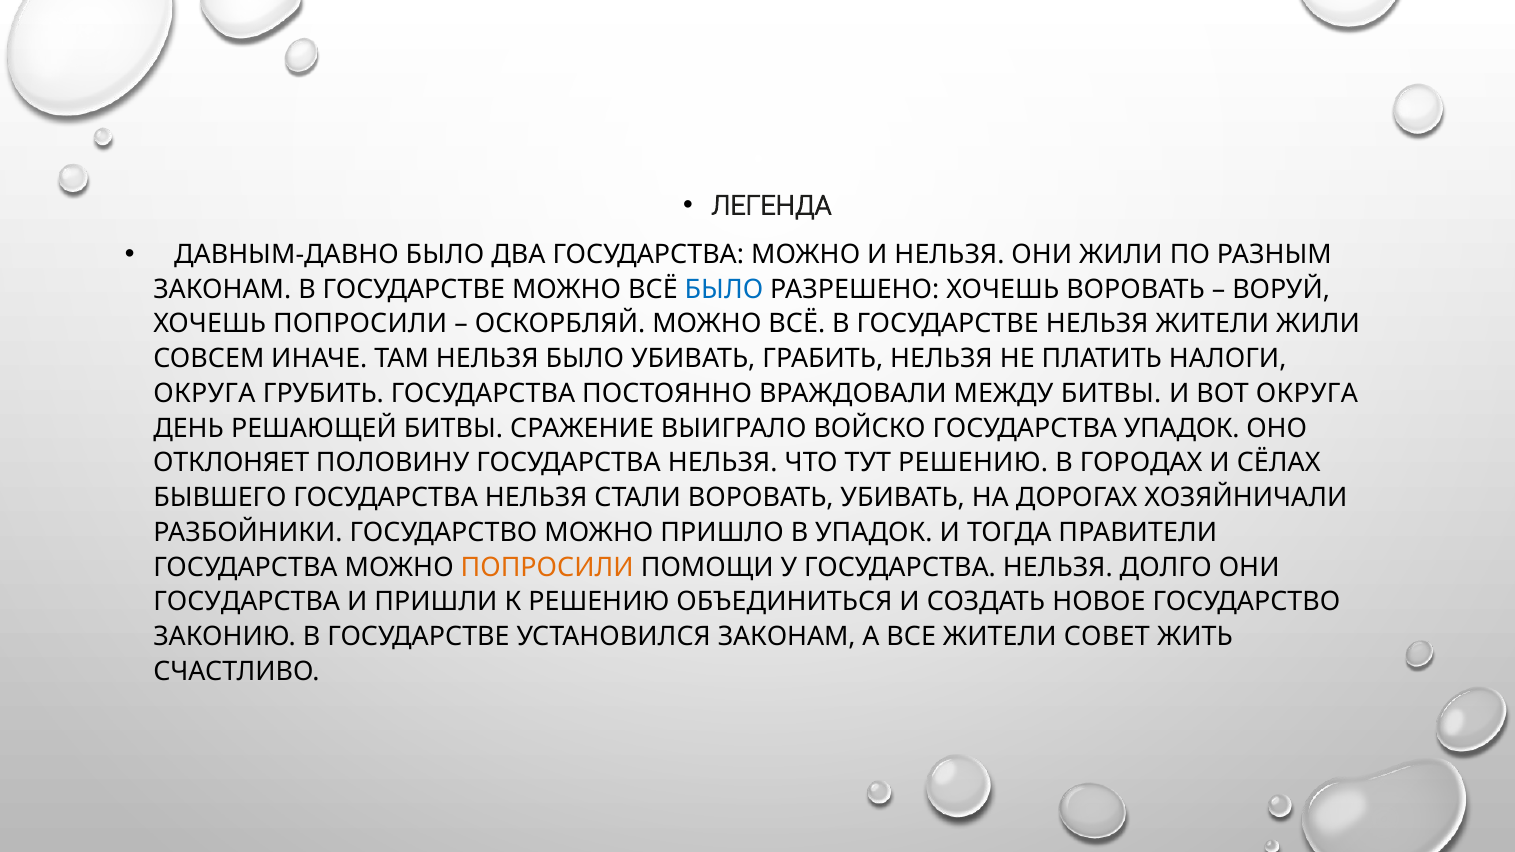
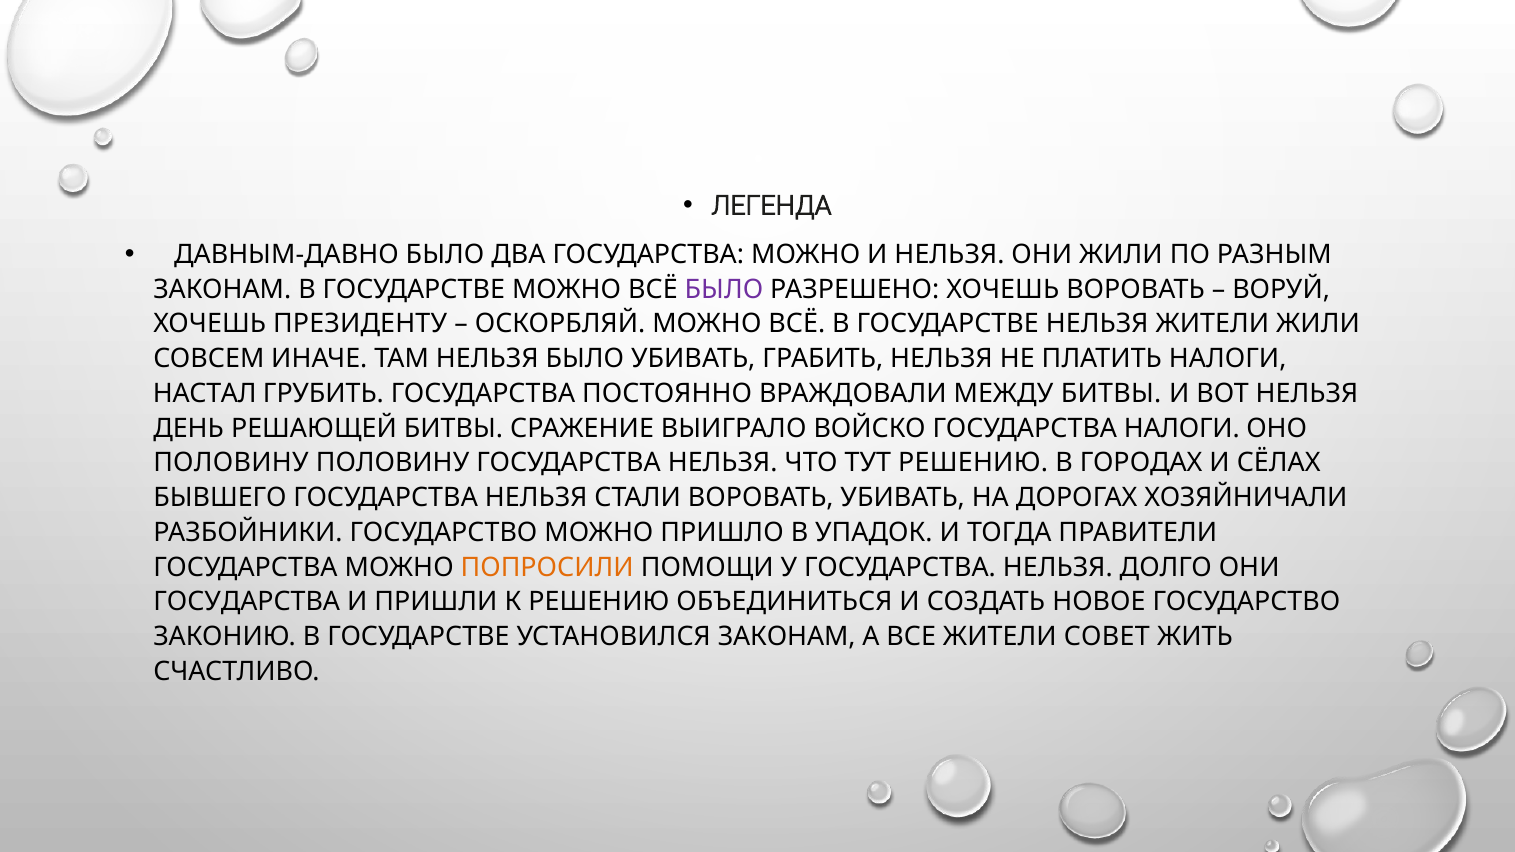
БЫЛО at (724, 289) colour: blue -> purple
ХОЧЕШЬ ПОПРОСИЛИ: ПОПРОСИЛИ -> ПРЕЗИДЕНТУ
ОКРУГА at (204, 394): ОКРУГА -> НАСТАЛ
ВОТ ОКРУГА: ОКРУГА -> НЕЛЬЗЯ
ГОСУДАРСТВА УПАДОК: УПАДОК -> НАЛОГИ
ОТКЛОНЯЕТ at (231, 463): ОТКЛОНЯЕТ -> ПОЛОВИНУ
